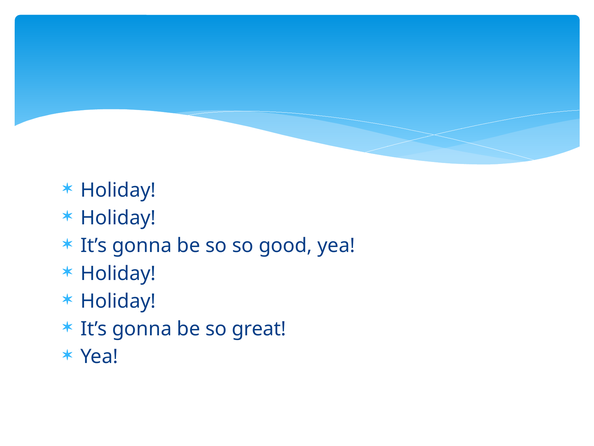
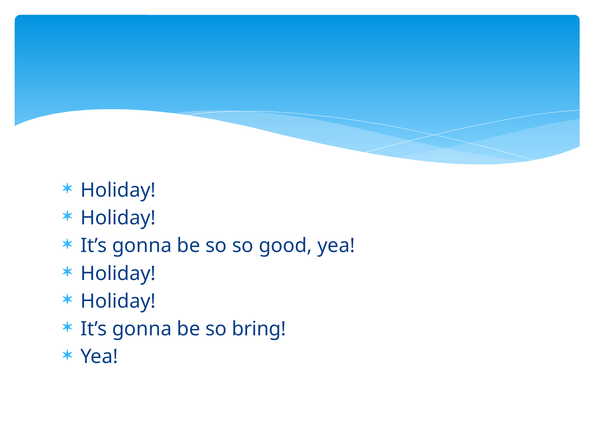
great: great -> bring
